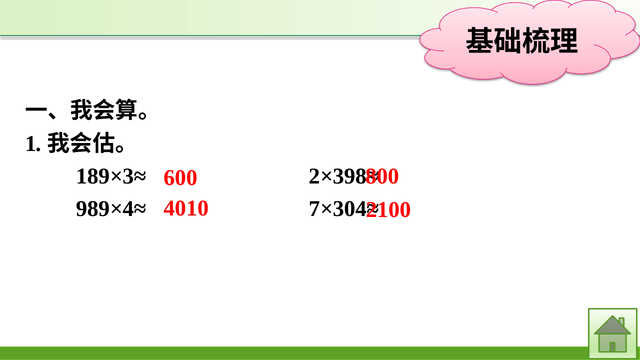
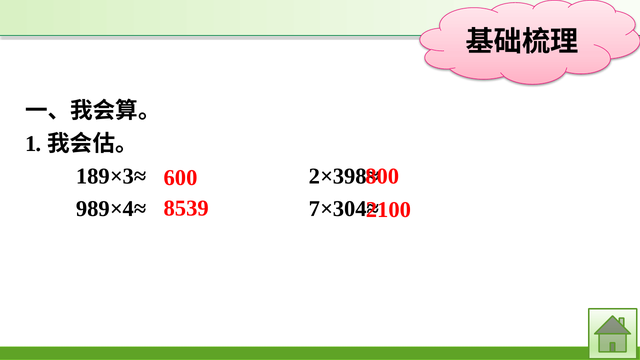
4010: 4010 -> 8539
